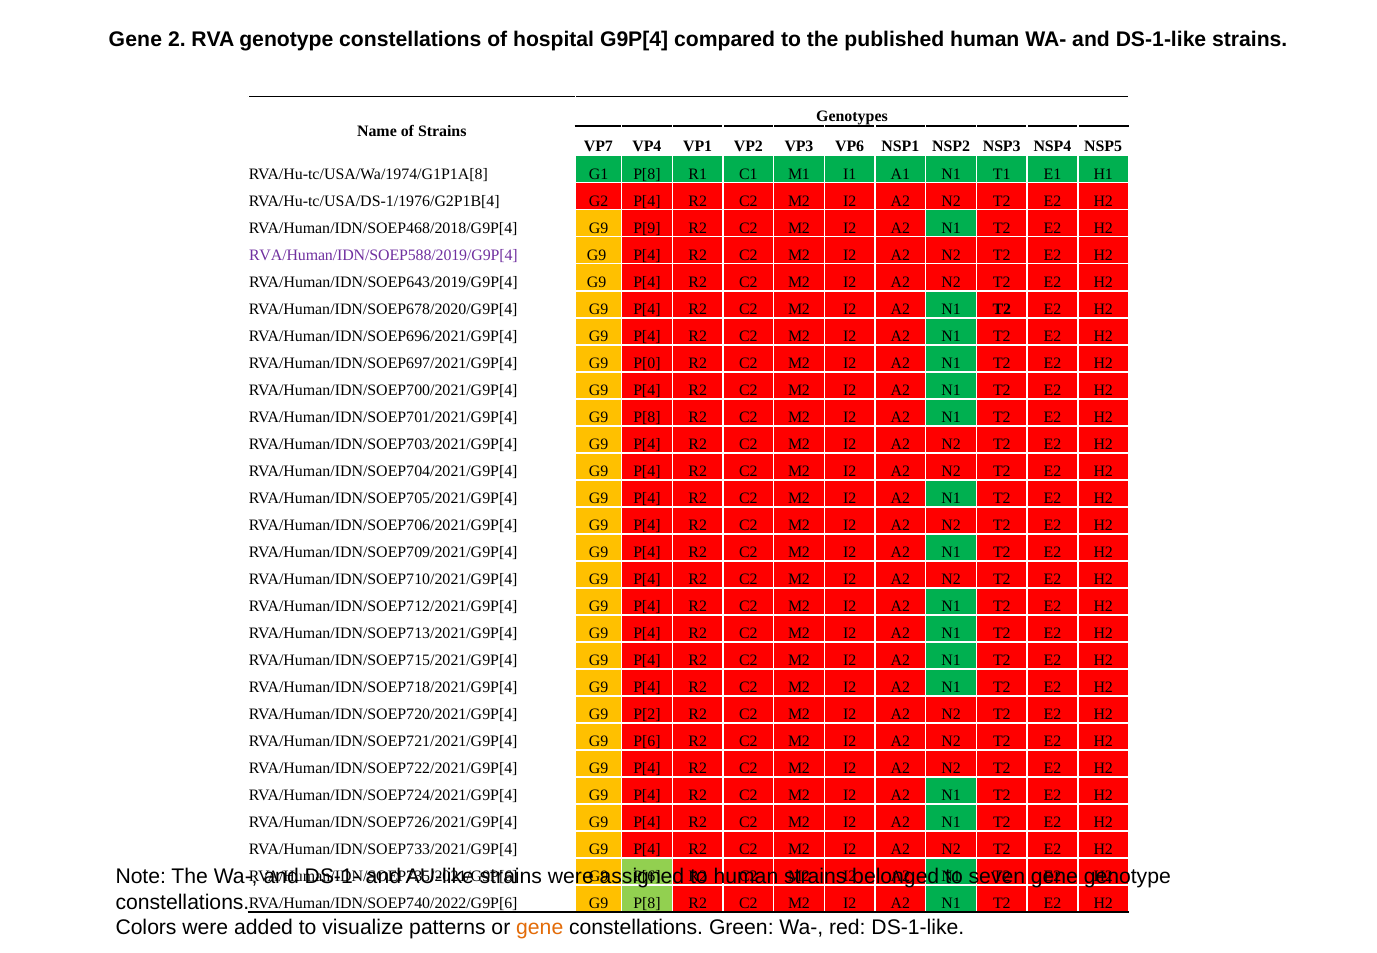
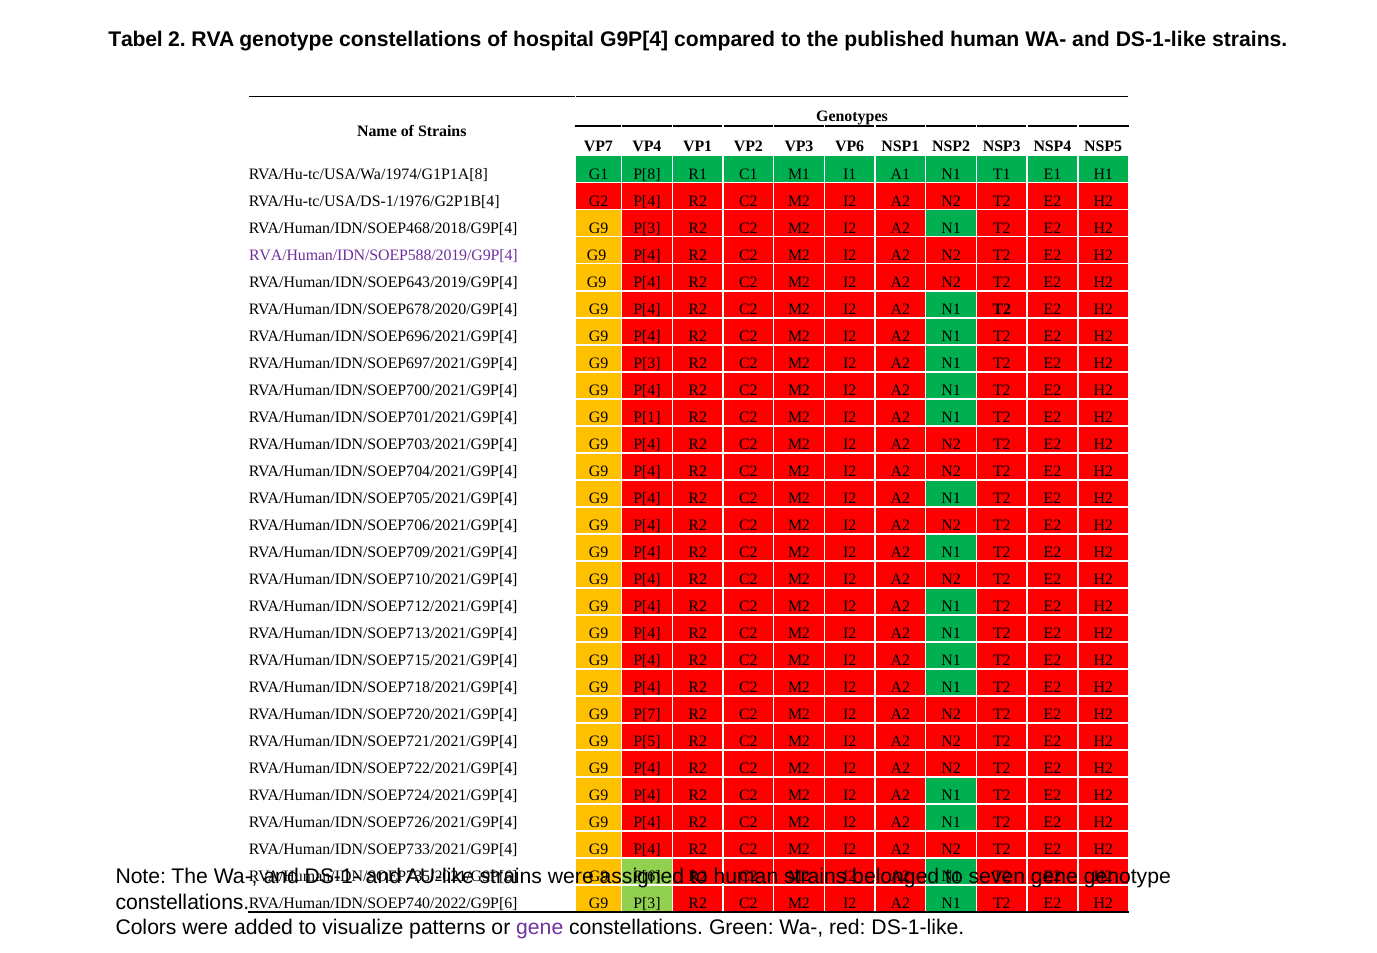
Gene at (135, 40): Gene -> Tabel
RVA/Human/IDN/SOEP468/2018/G9P[4 G9 P[9: P[9 -> P[3
RVA/Human/IDN/SOEP697/2021/G9P[4 G9 P[0: P[0 -> P[3
RVA/Human/IDN/SOEP701/2021/G9P[4 G9 P[8: P[8 -> P[1
P[2: P[2 -> P[7
RVA/Human/IDN/SOEP721/2021/G9P[4 G9 P[6: P[6 -> P[5
RVA/Human/IDN/SOEP740/2022/G9P[6 G9 P[8: P[8 -> P[3
gene at (540, 928) colour: orange -> purple
